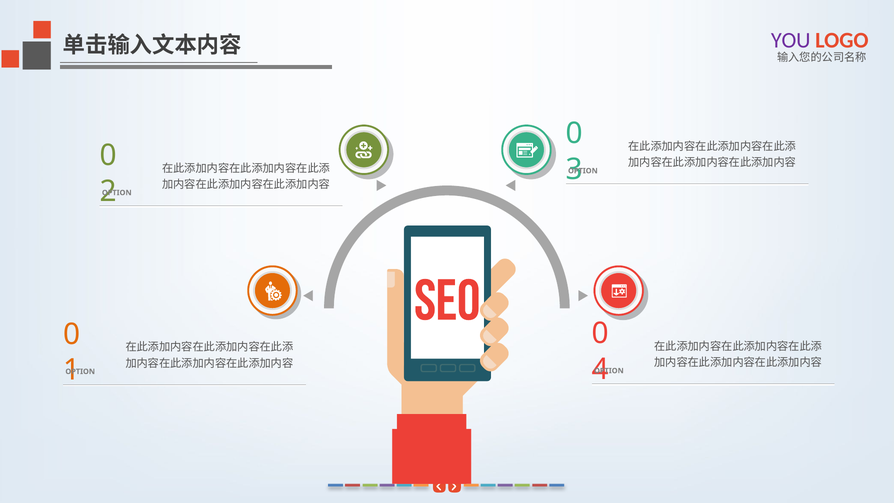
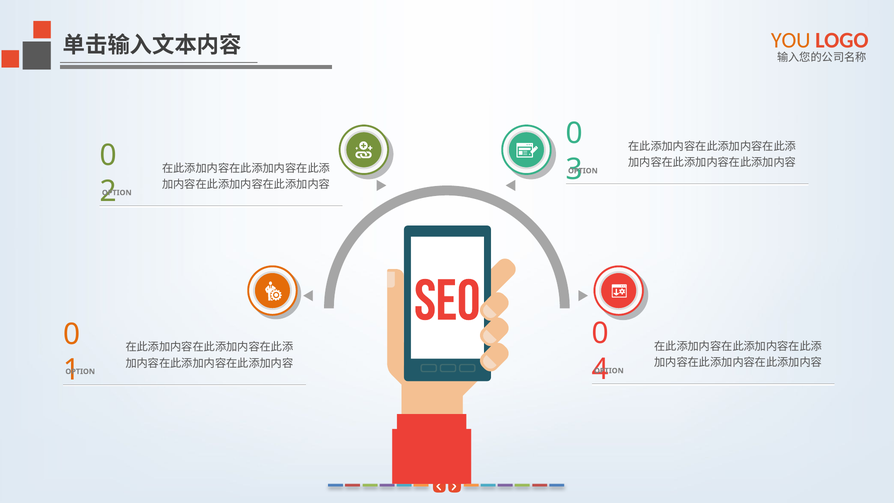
YOU colour: purple -> orange
